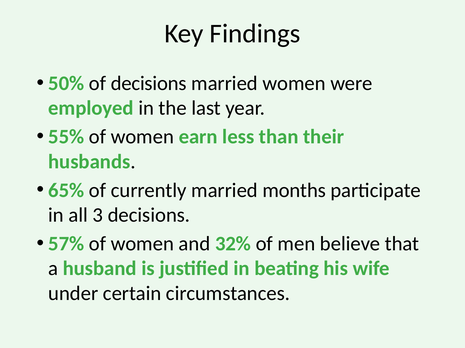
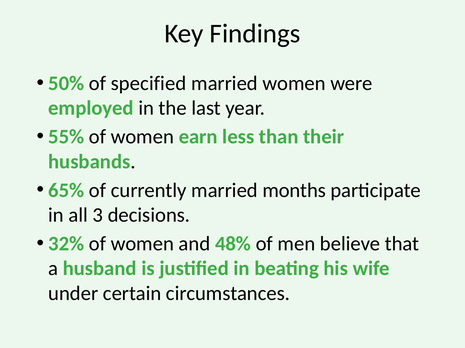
of decisions: decisions -> specified
57%: 57% -> 32%
32%: 32% -> 48%
